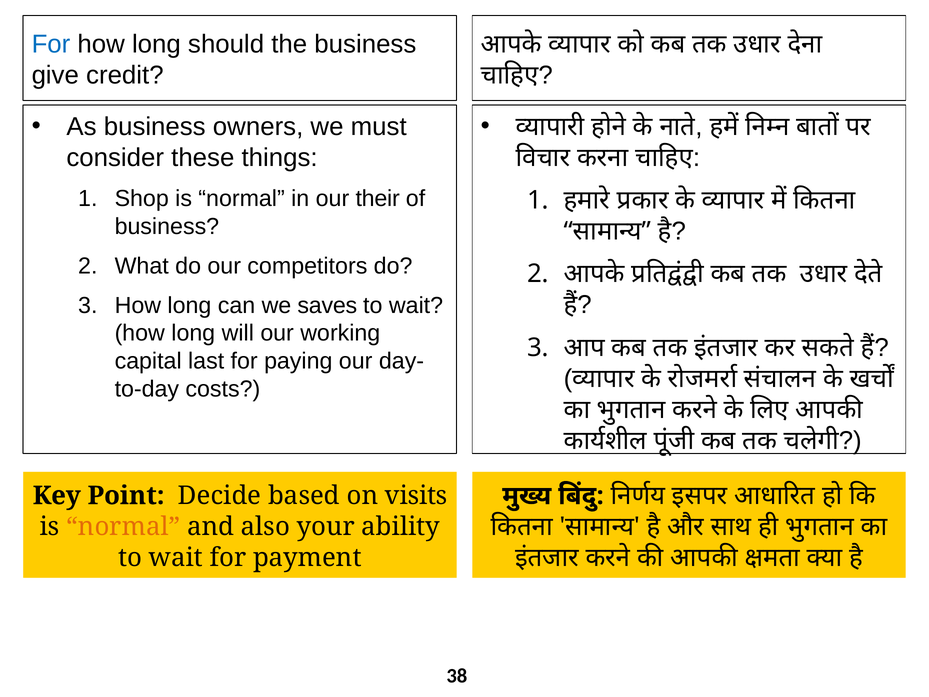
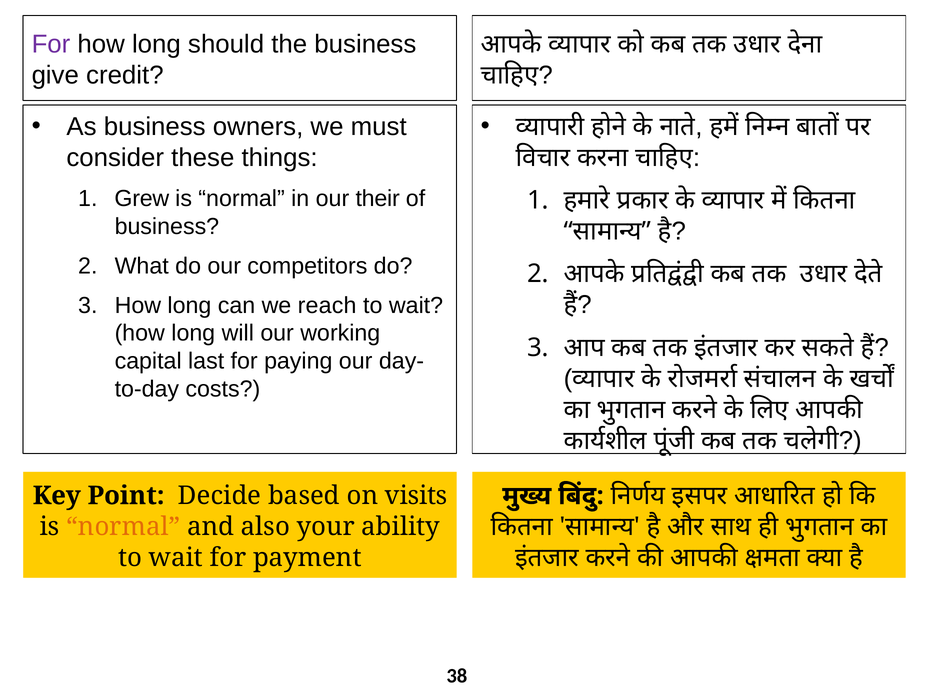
For at (51, 44) colour: blue -> purple
Shop: Shop -> Grew
saves: saves -> reach
